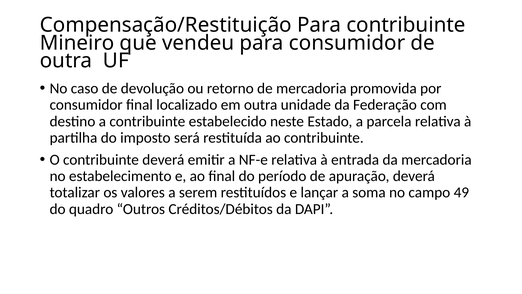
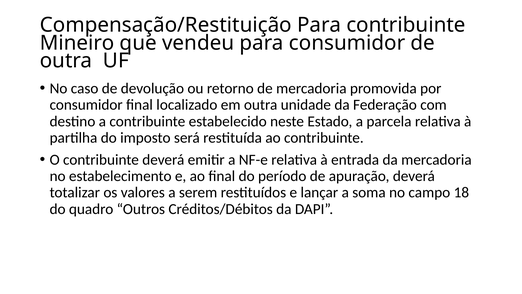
49: 49 -> 18
